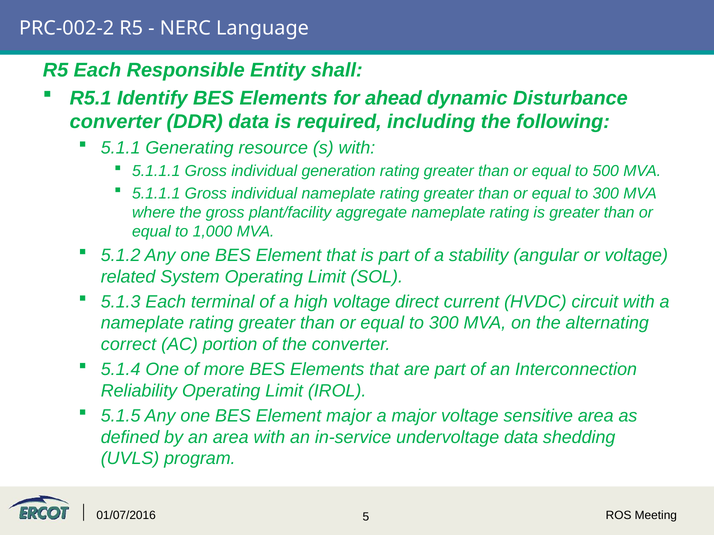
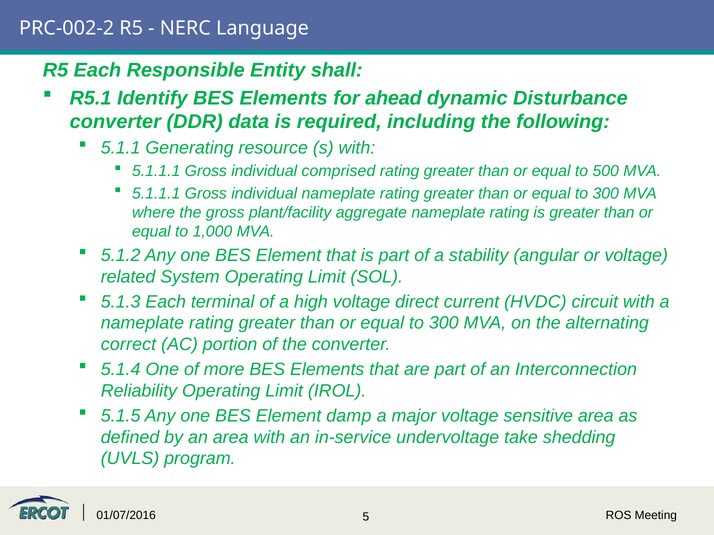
generation: generation -> comprised
Element major: major -> damp
undervoltage data: data -> take
